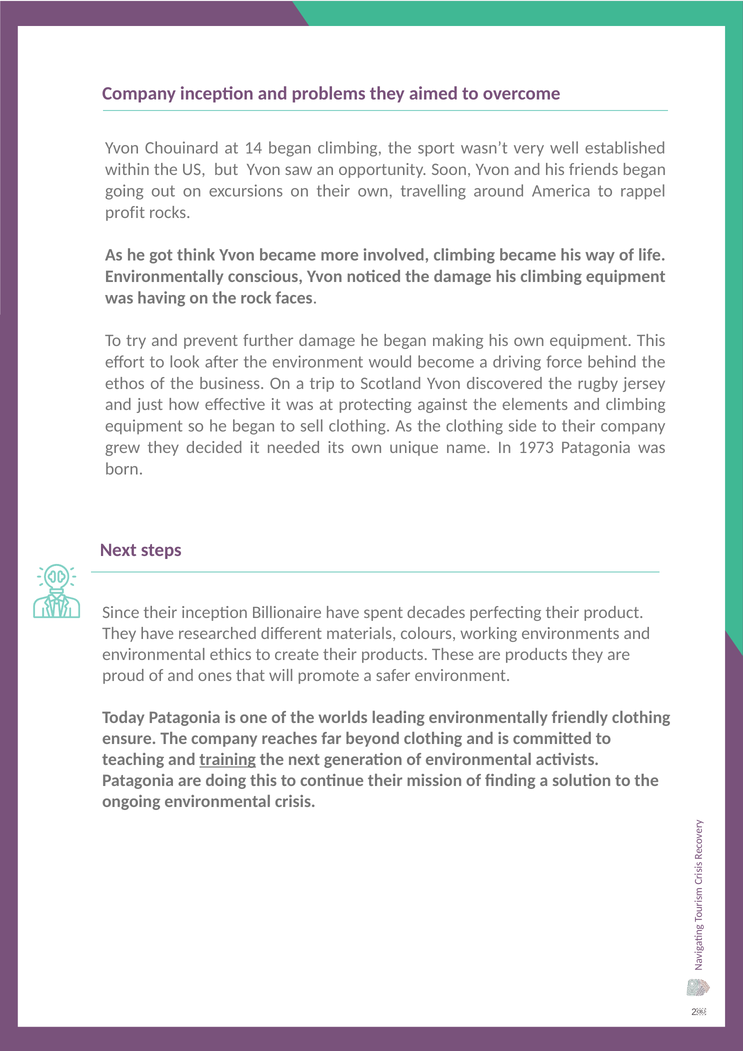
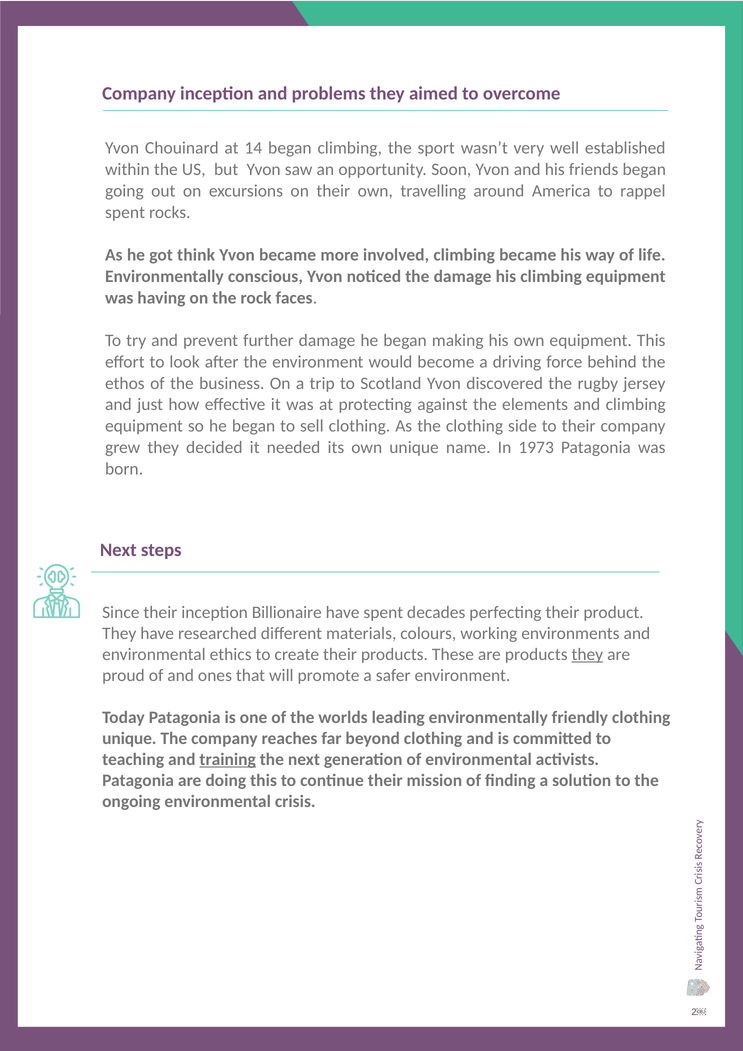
profit at (125, 212): profit -> spent
they at (587, 654) underline: none -> present
ensure at (129, 738): ensure -> unique
